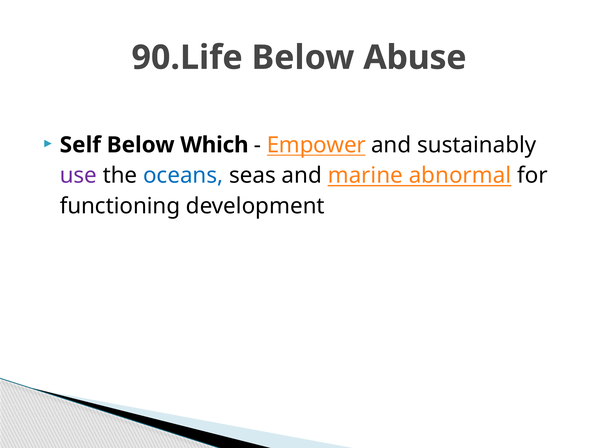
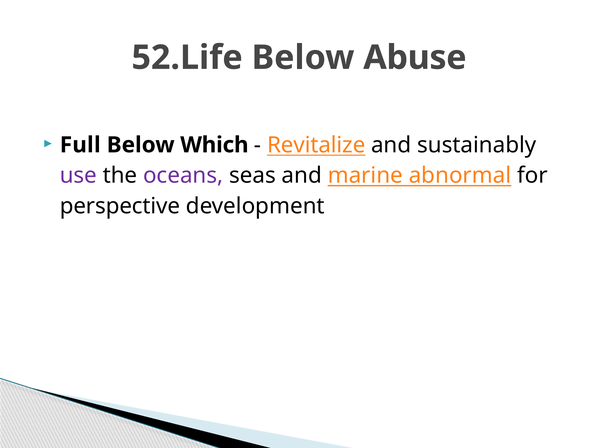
90.Life: 90.Life -> 52.Life
Self: Self -> Full
Empower: Empower -> Revitalize
oceans colour: blue -> purple
functioning: functioning -> perspective
